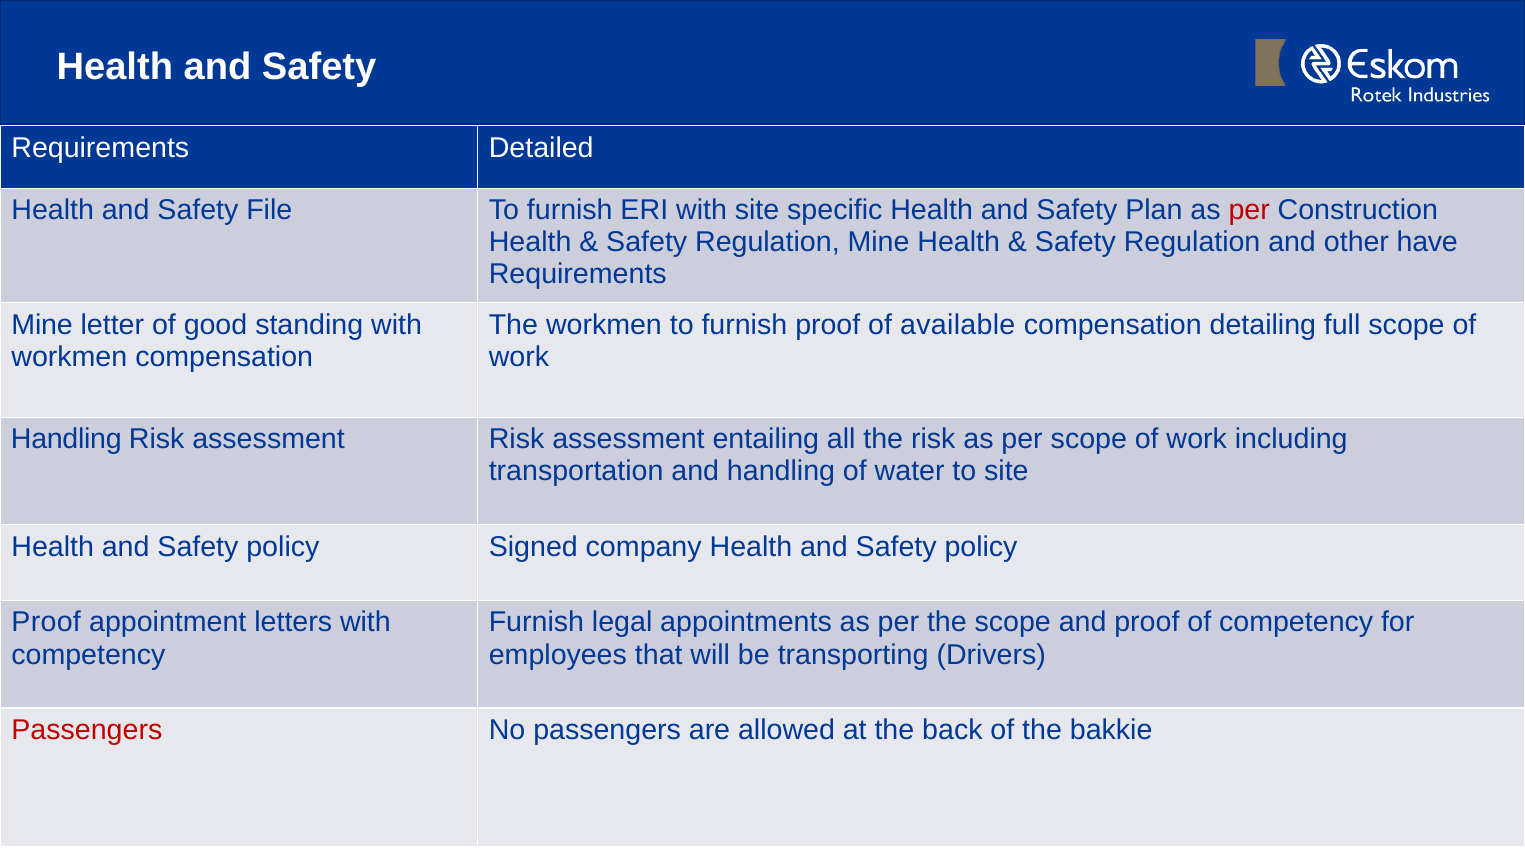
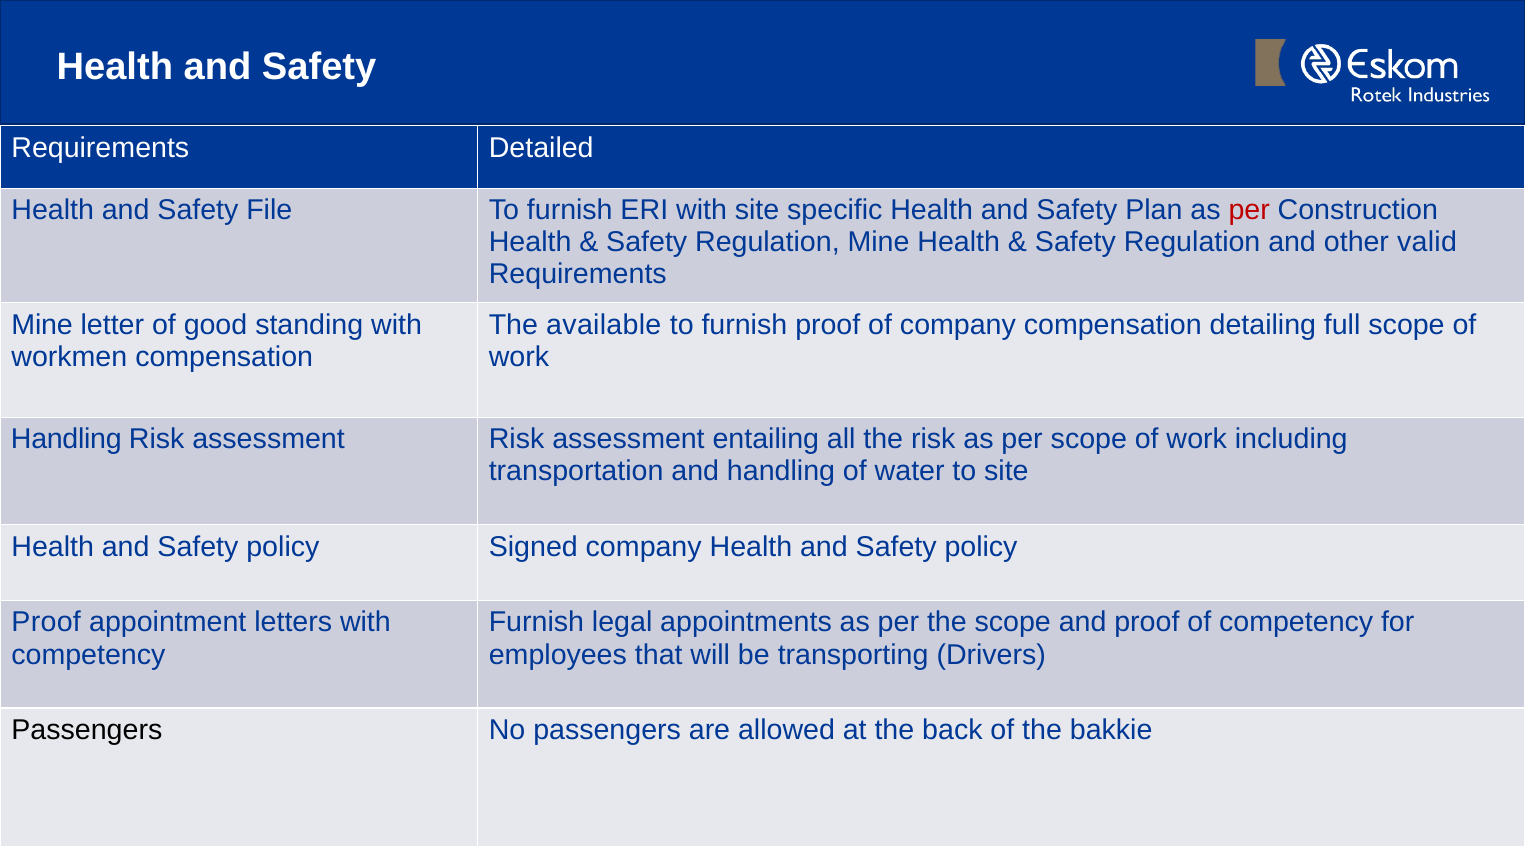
have: have -> valid
The workmen: workmen -> available
of available: available -> company
Passengers at (87, 730) colour: red -> black
